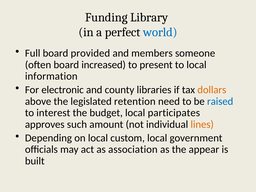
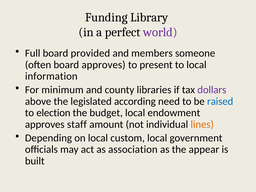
world colour: blue -> purple
board increased: increased -> approves
electronic: electronic -> minimum
dollars colour: orange -> purple
retention: retention -> according
interest: interest -> election
participates: participates -> endowment
such: such -> staff
